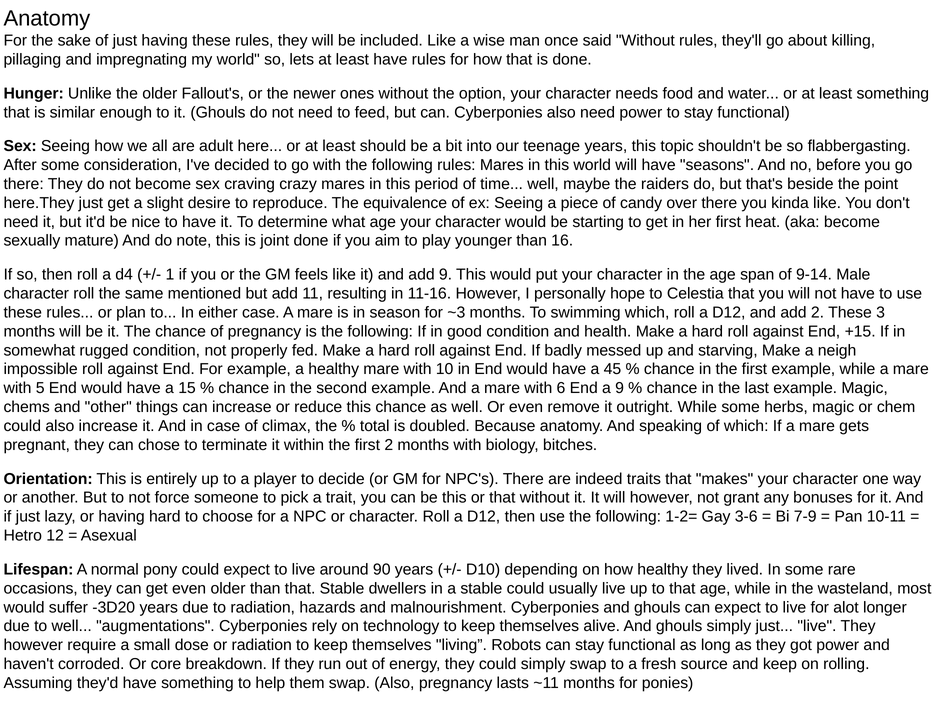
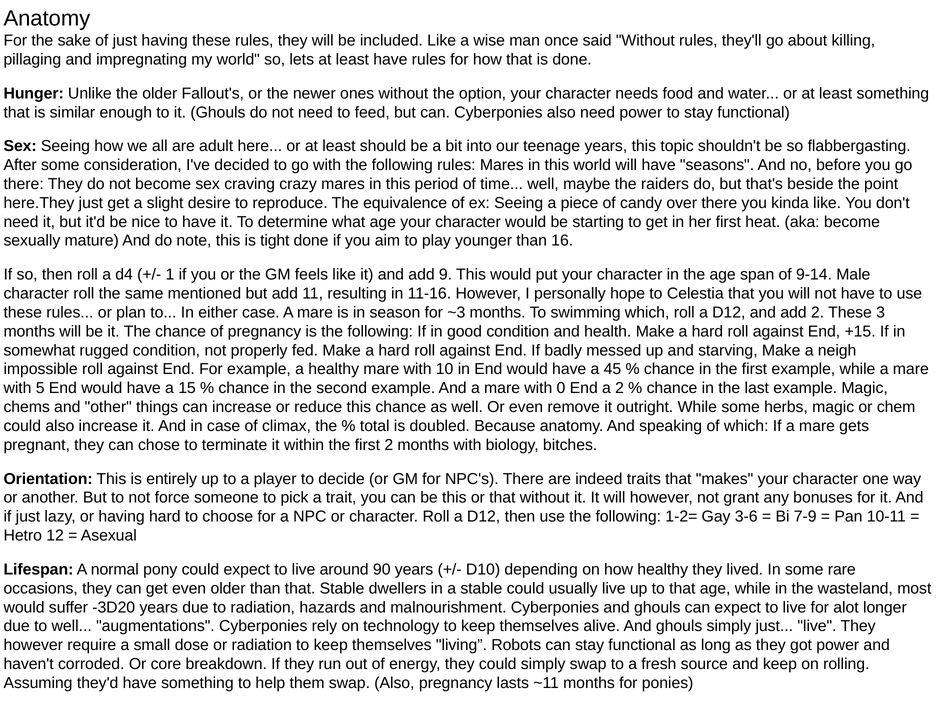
joint: joint -> tight
6: 6 -> 0
a 9: 9 -> 2
